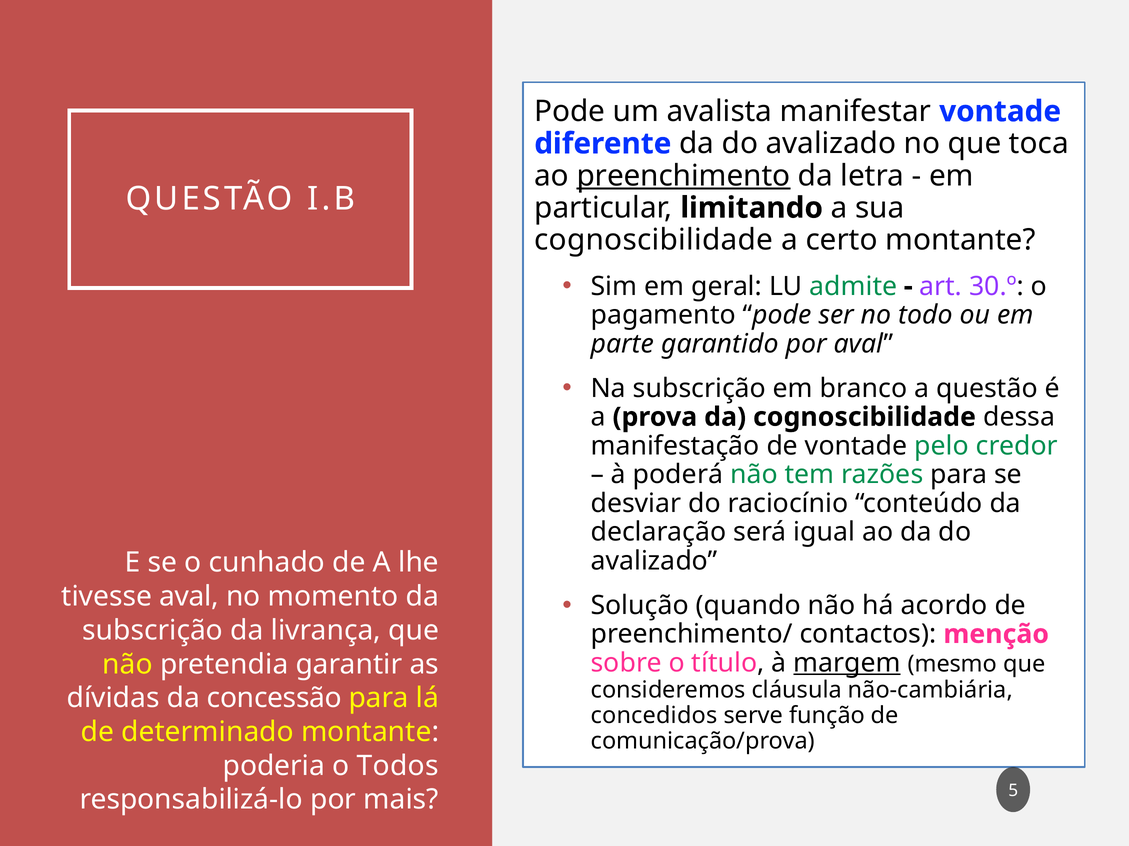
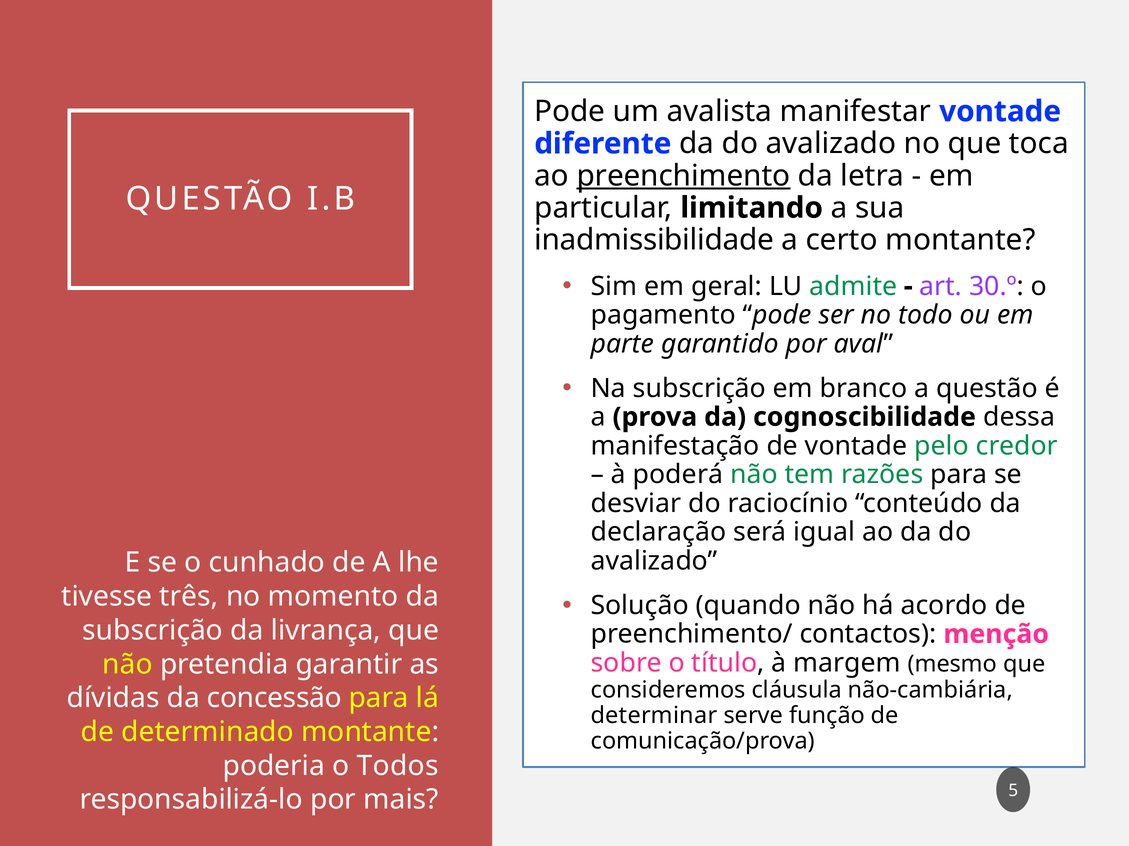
cognoscibilidade at (654, 240): cognoscibilidade -> inadmissibilidade
tivesse aval: aval -> três
margem underline: present -> none
concedidos: concedidos -> determinar
